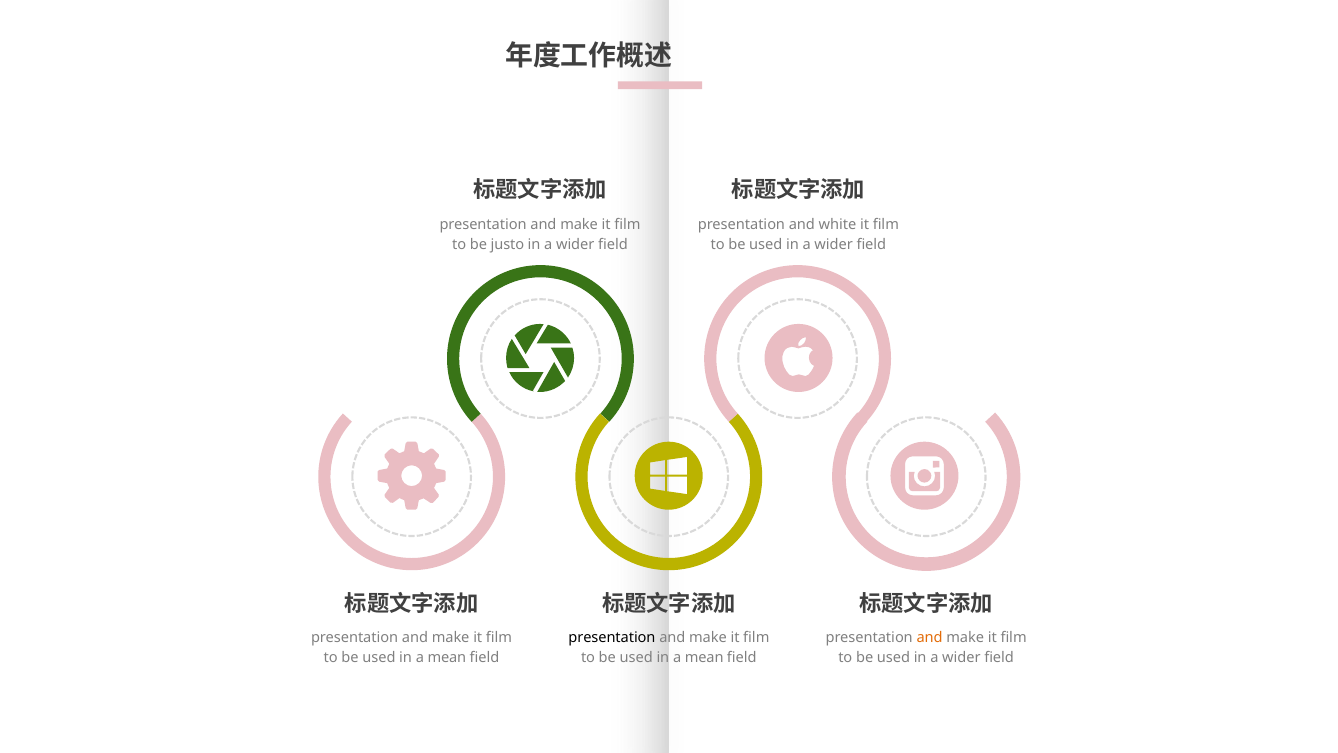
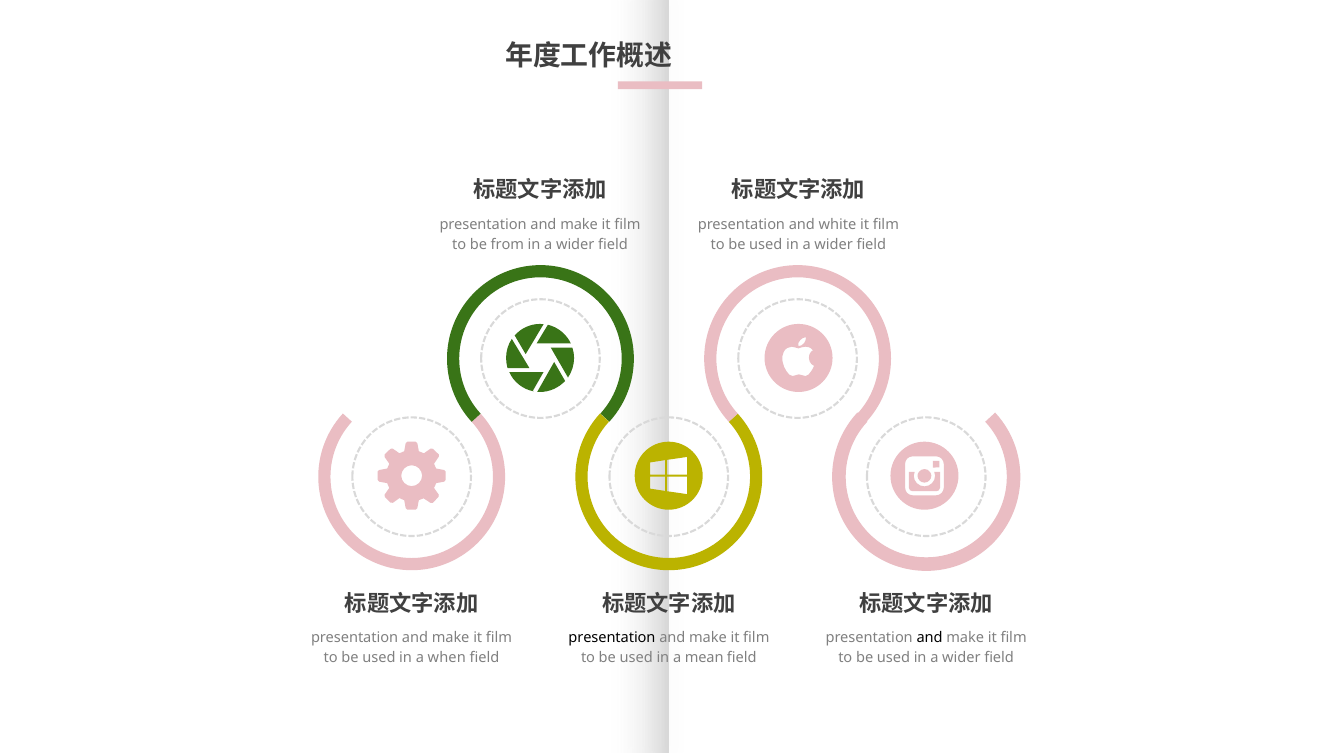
justo: justo -> from
and at (930, 638) colour: orange -> black
mean at (447, 658): mean -> when
